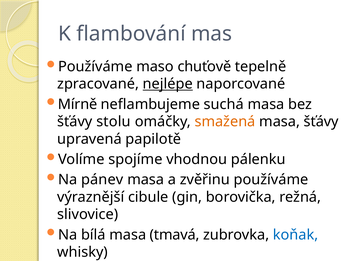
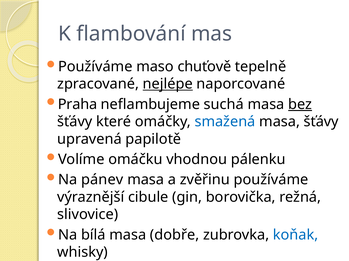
Mírně: Mírně -> Praha
bez underline: none -> present
stolu: stolu -> které
smažená colour: orange -> blue
spojíme: spojíme -> omáčku
tmavá: tmavá -> dobře
